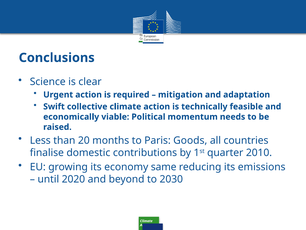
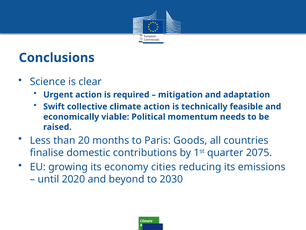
2010: 2010 -> 2075
same: same -> cities
